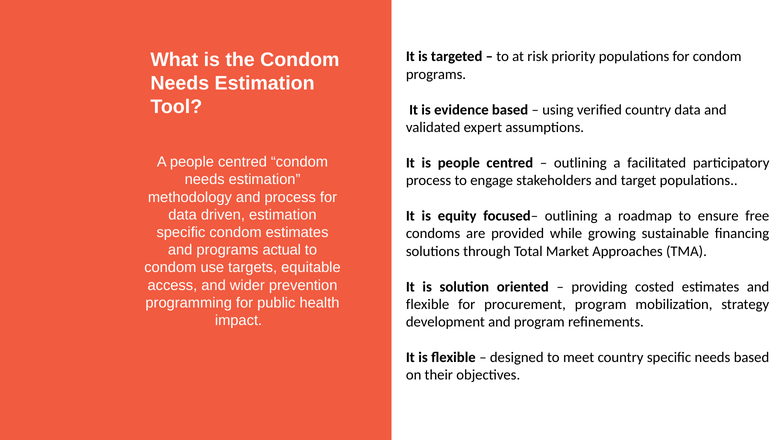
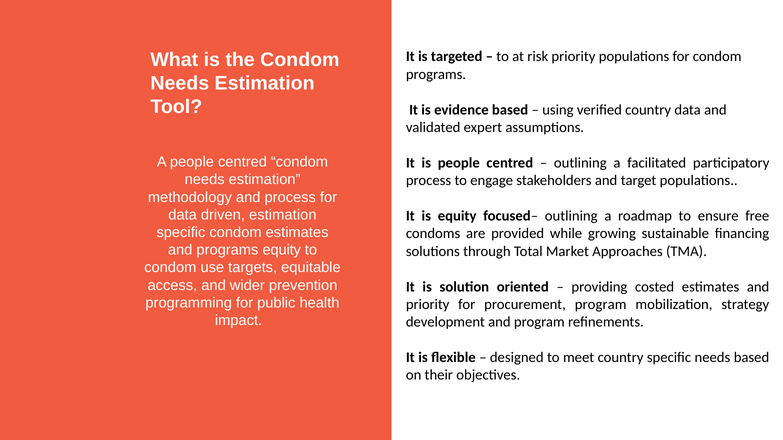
programs actual: actual -> equity
flexible at (428, 305): flexible -> priority
